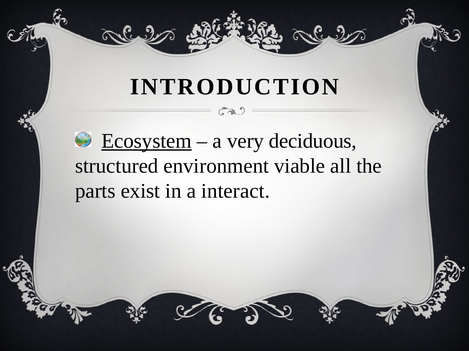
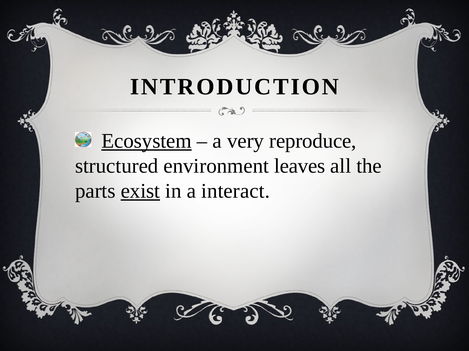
deciduous: deciduous -> reproduce
viable: viable -> leaves
exist underline: none -> present
